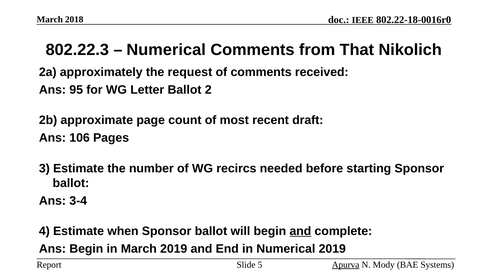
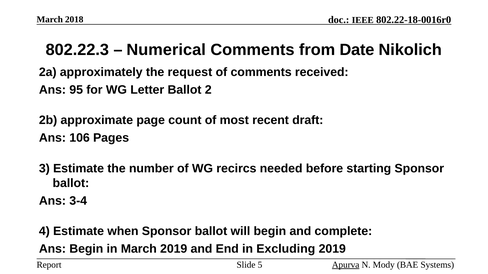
That: That -> Date
and at (300, 232) underline: present -> none
in Numerical: Numerical -> Excluding
